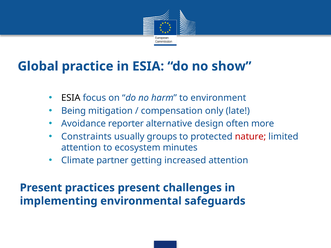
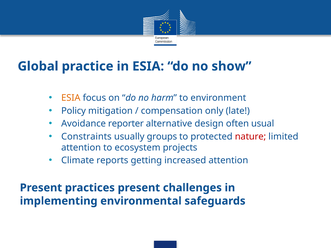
ESIA at (71, 98) colour: black -> orange
Being: Being -> Policy
more: more -> usual
minutes: minutes -> projects
partner: partner -> reports
